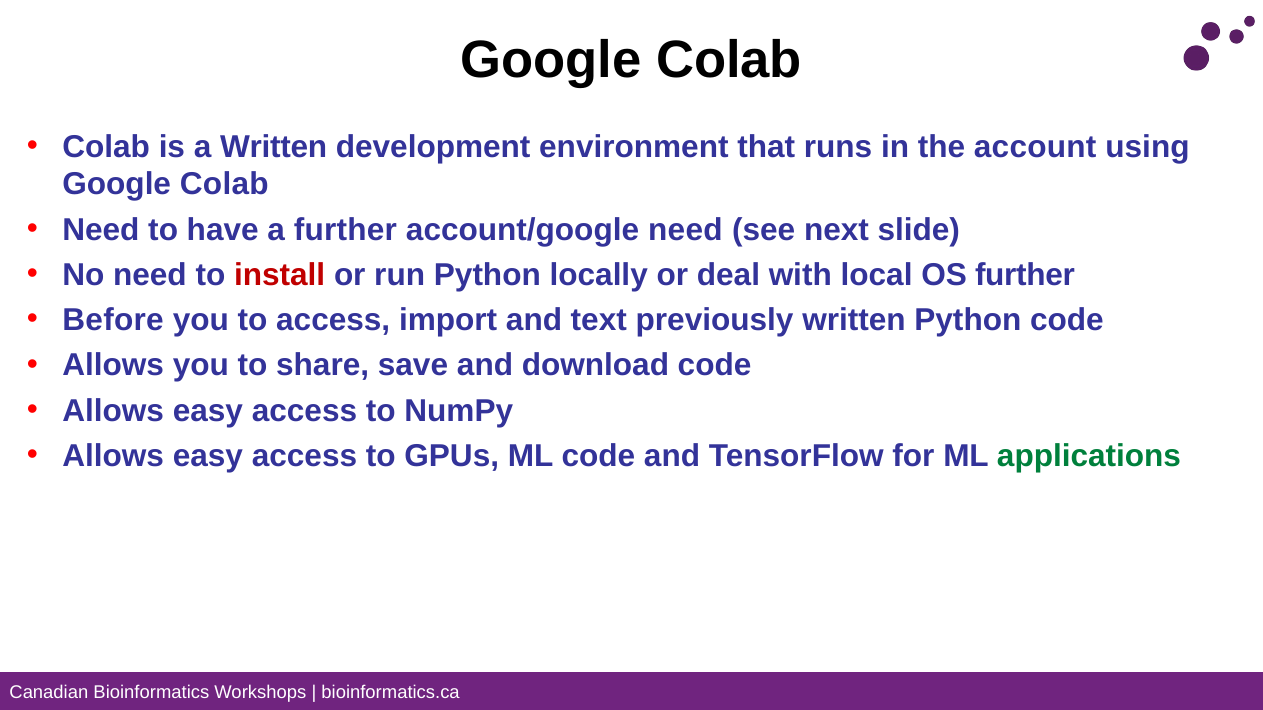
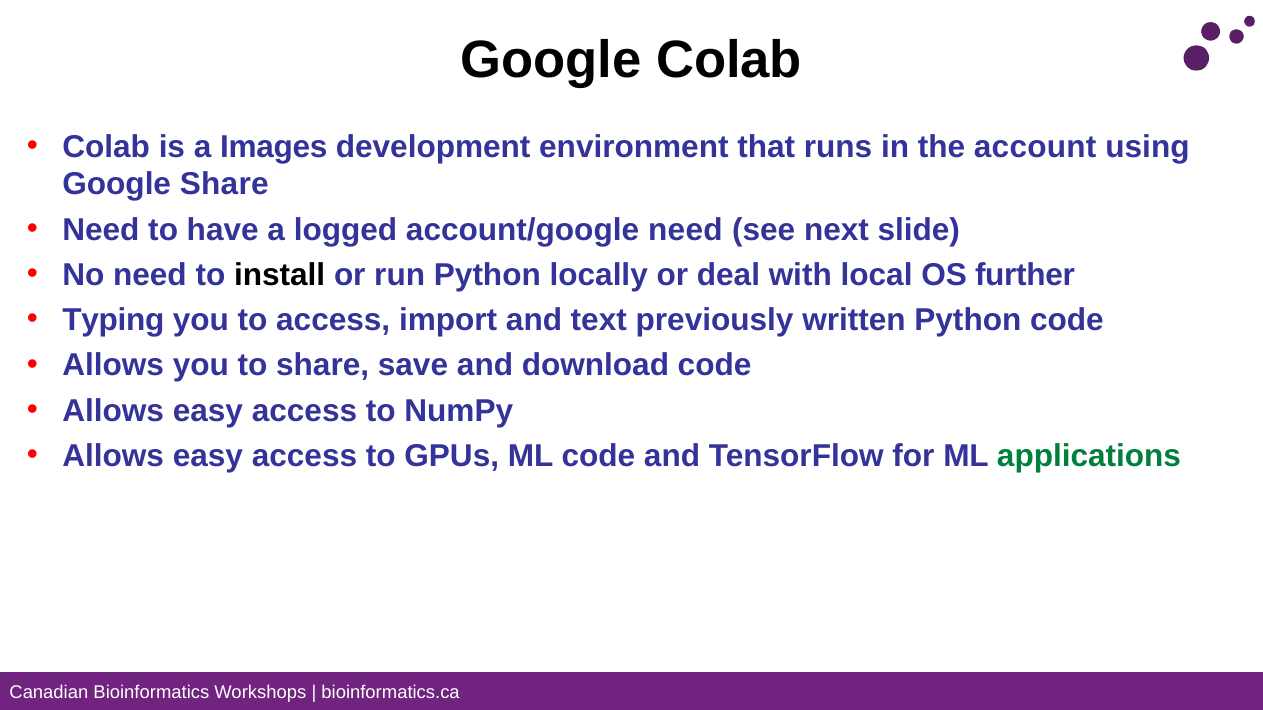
a Written: Written -> Images
Colab at (224, 185): Colab -> Share
a further: further -> logged
install colour: red -> black
Before: Before -> Typing
